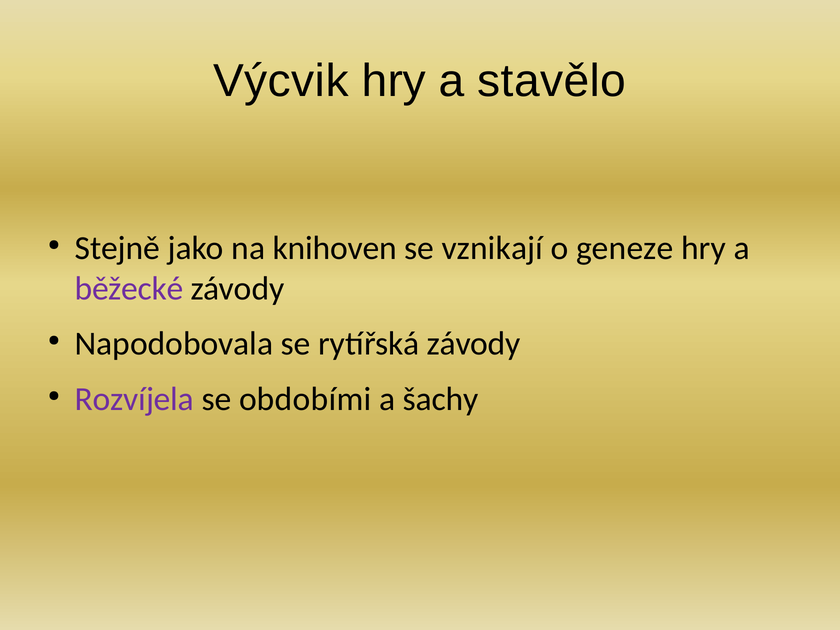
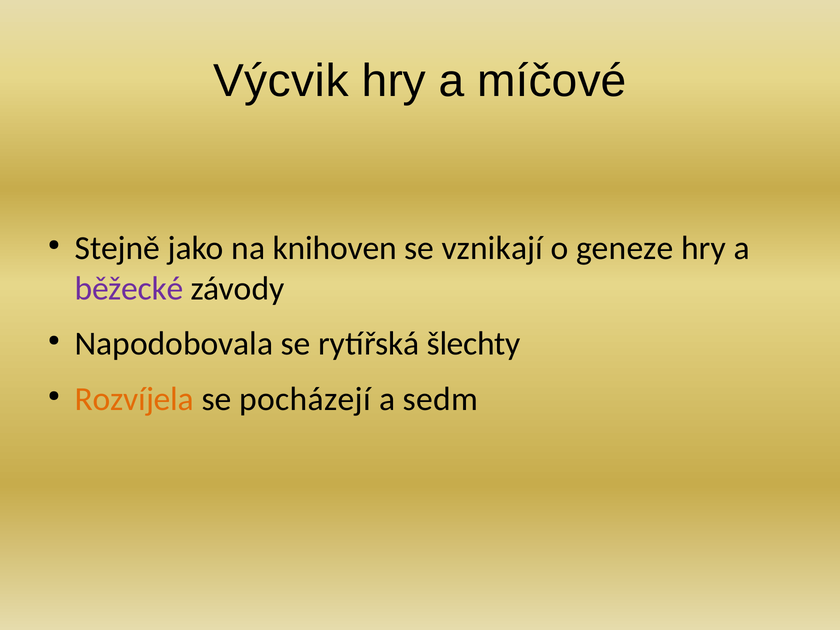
stavělo: stavělo -> míčové
rytířská závody: závody -> šlechty
Rozvíjela colour: purple -> orange
obdobími: obdobími -> pocházejí
šachy: šachy -> sedm
